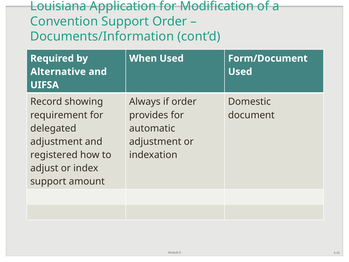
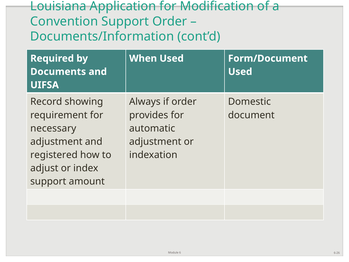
Alternative: Alternative -> Documents
delegated: delegated -> necessary
